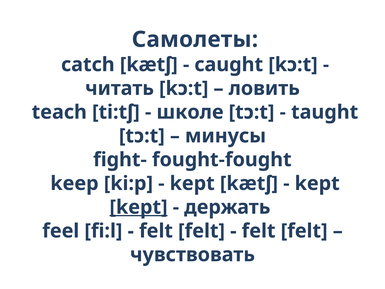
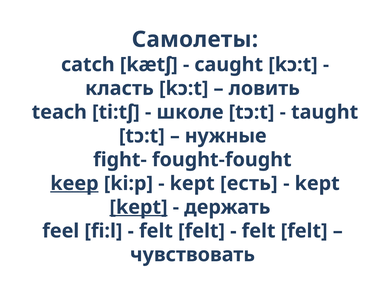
читать: читать -> класть
минусы: минусы -> нужные
keep underline: none -> present
kept kætʃ: kætʃ -> есть
